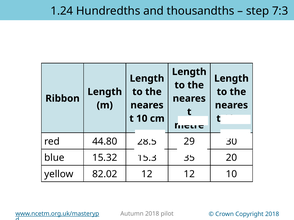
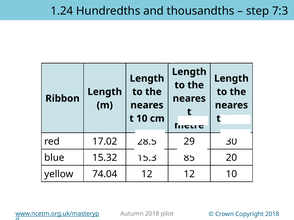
44.80: 44.80 -> 17.02
35: 35 -> 85
82.02: 82.02 -> 74.04
